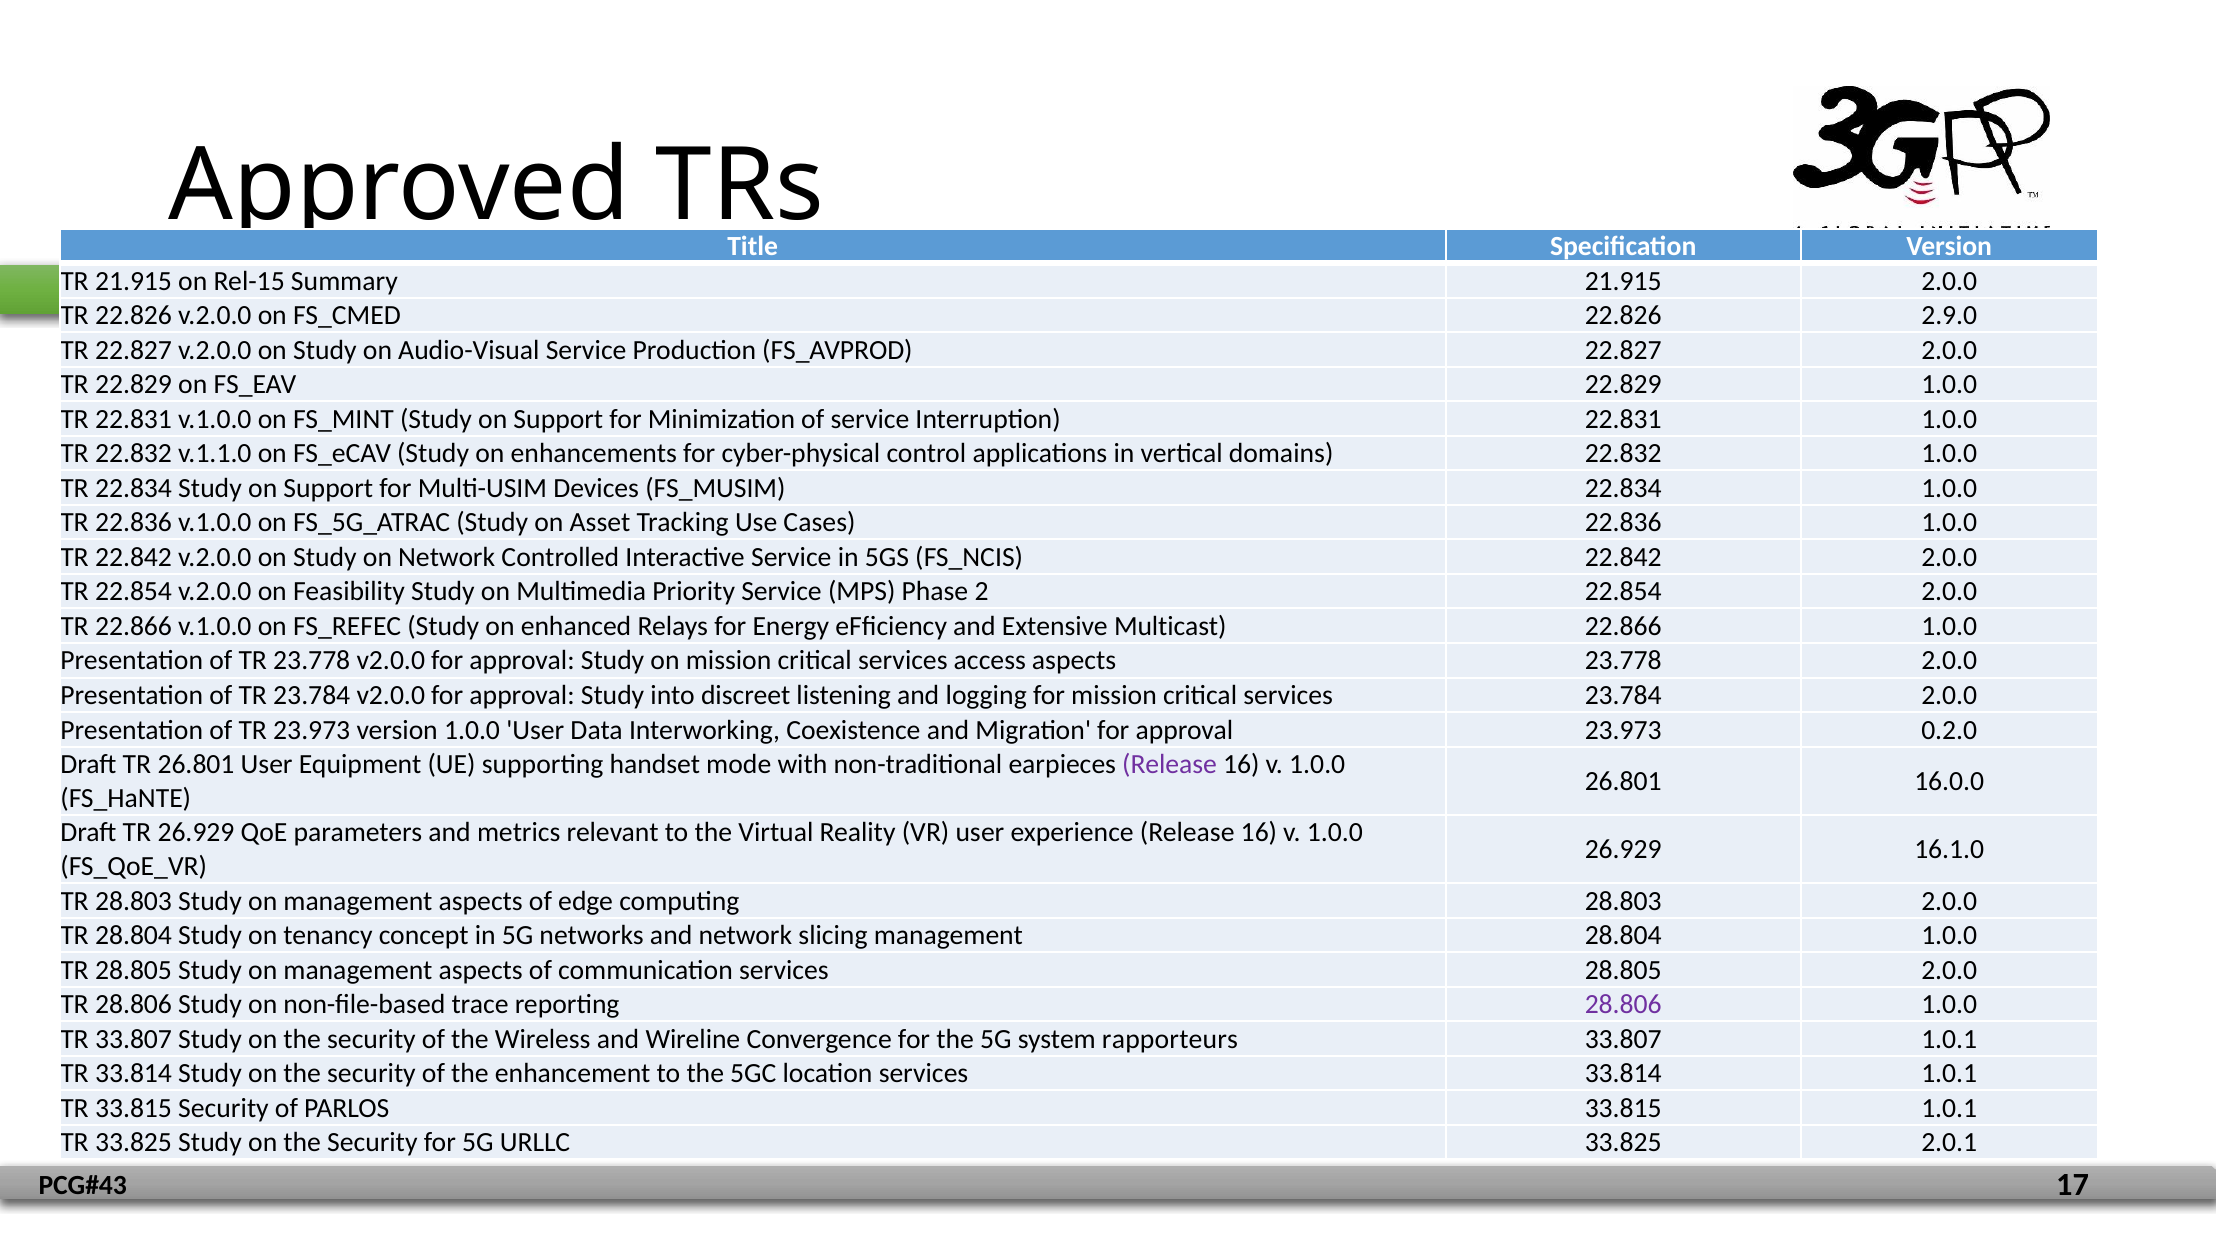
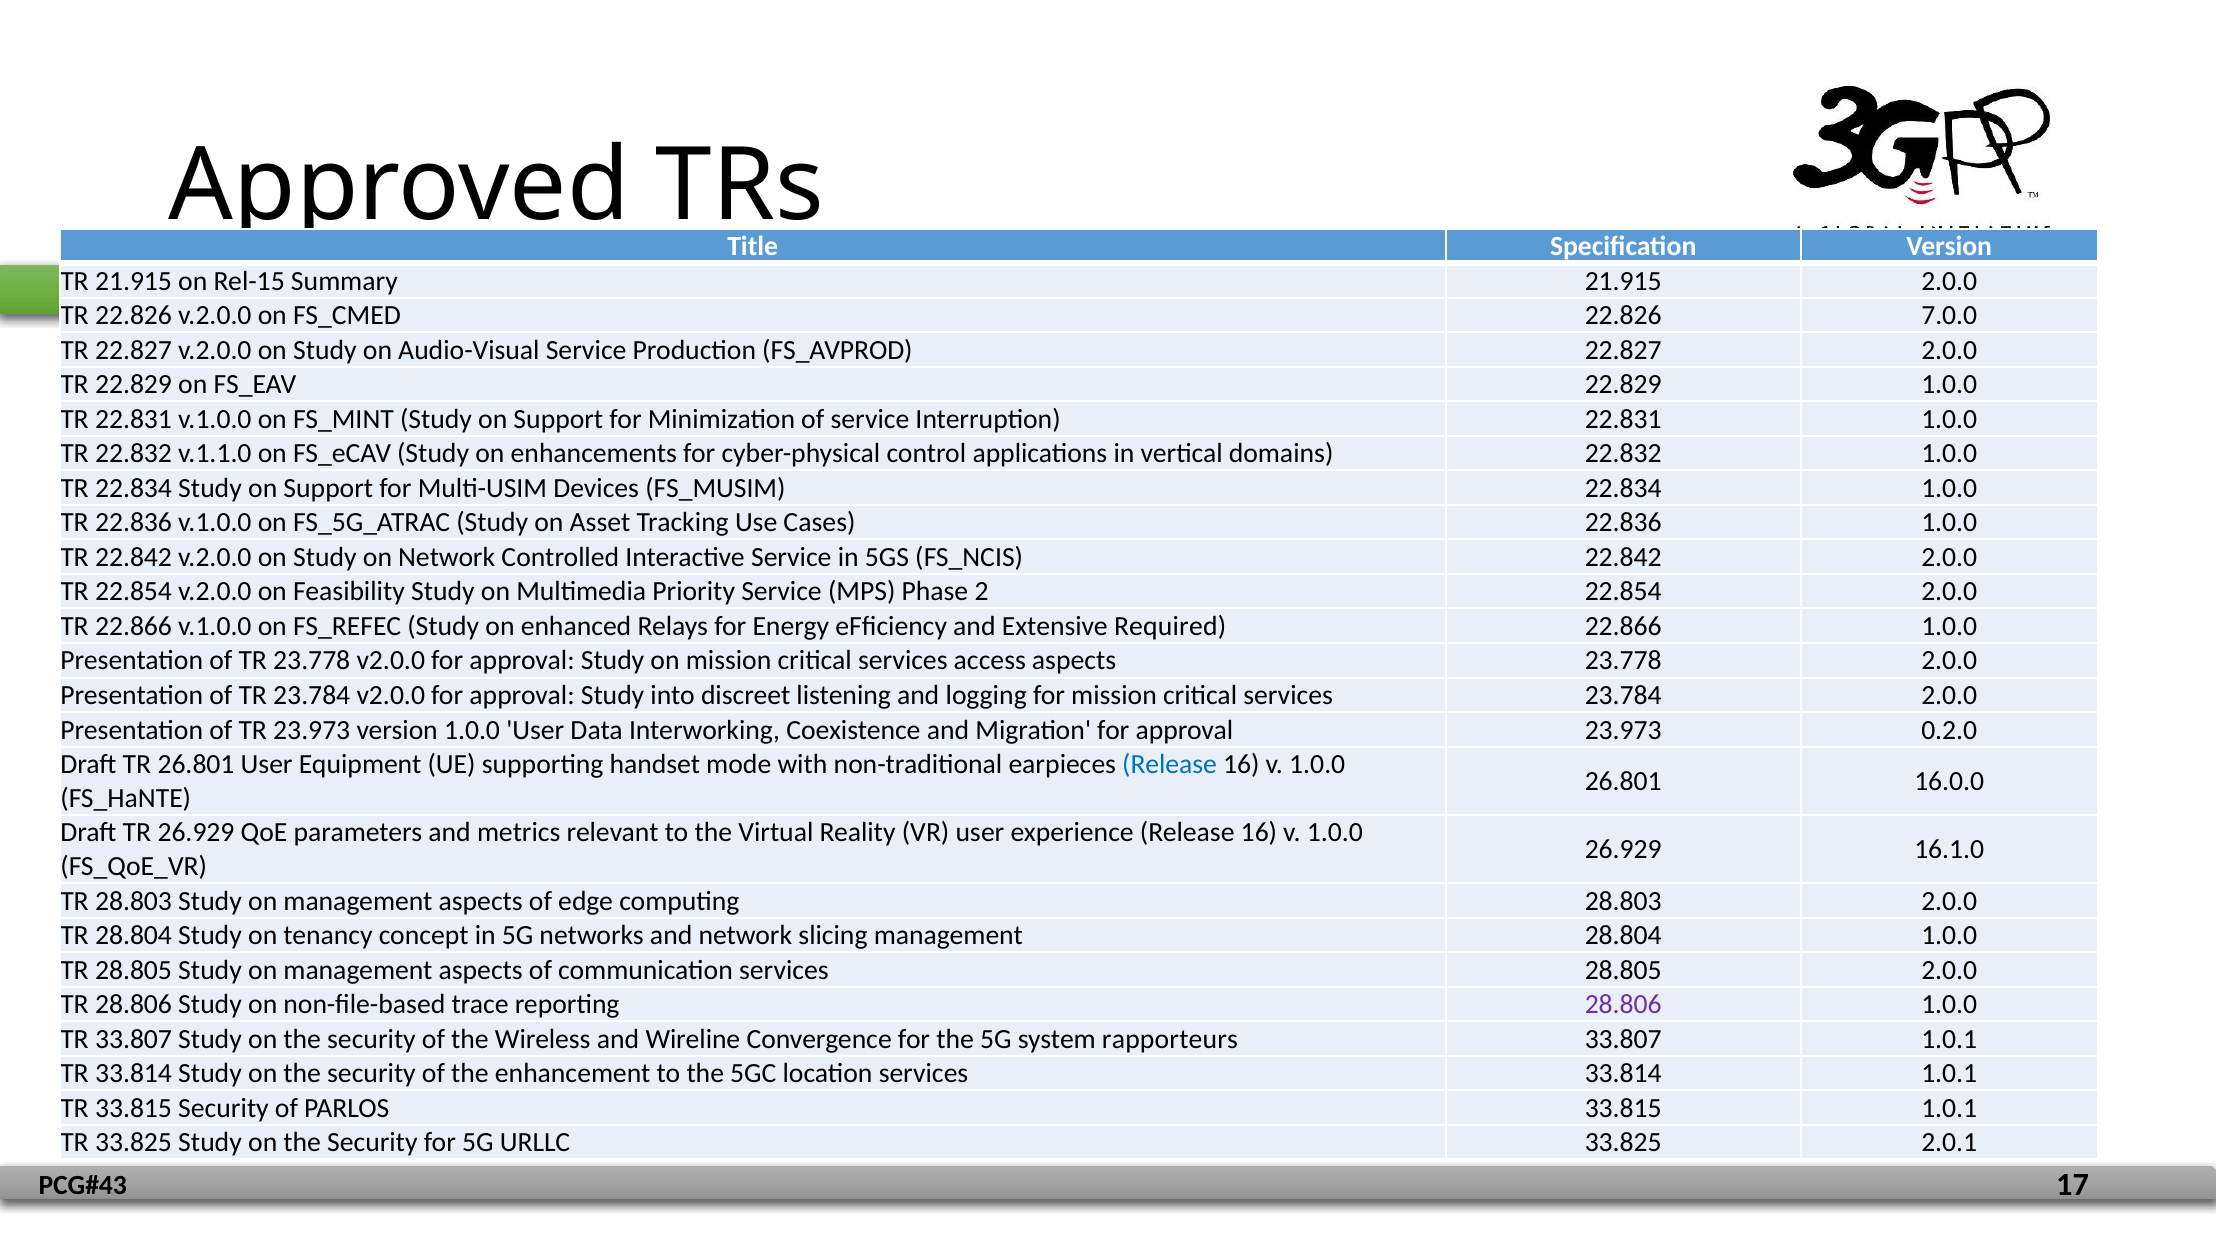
2.9.0: 2.9.0 -> 7.0.0
Multicast: Multicast -> Required
Release at (1169, 764) colour: purple -> blue
